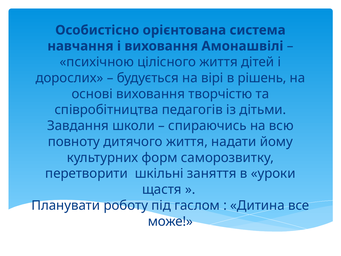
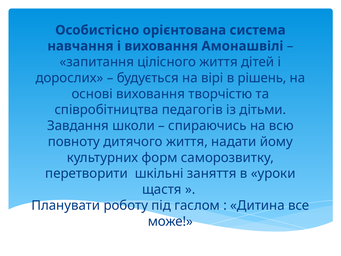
психічною: психічною -> запитання
